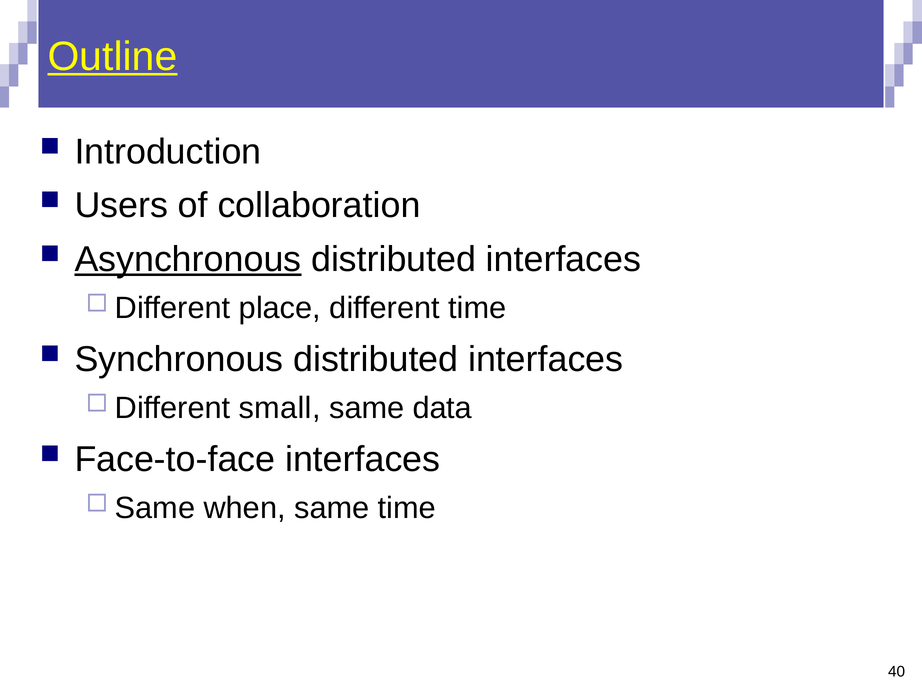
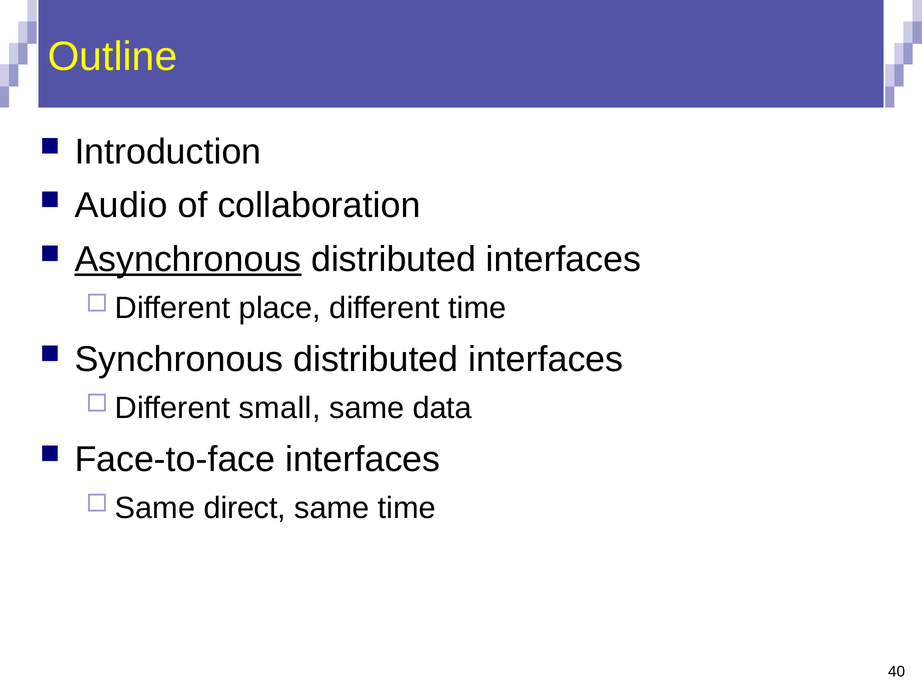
Outline underline: present -> none
Users: Users -> Audio
when: when -> direct
